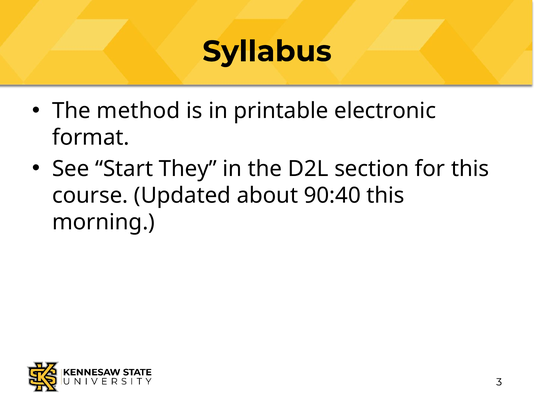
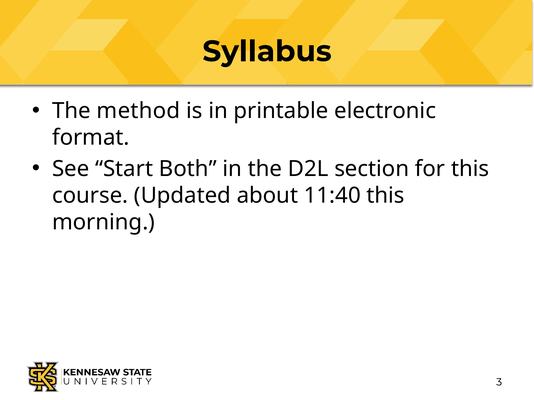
They: They -> Both
90:40: 90:40 -> 11:40
